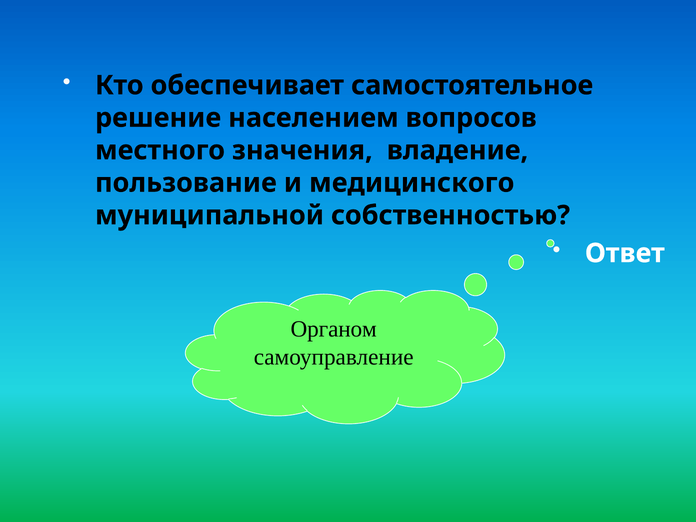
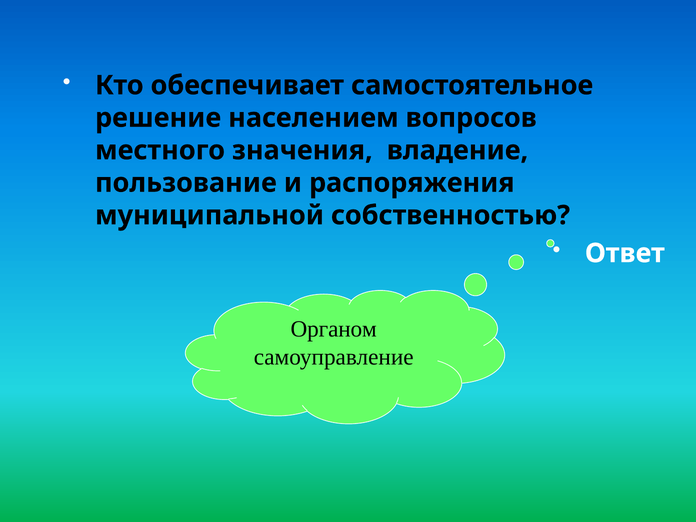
медицинского: медицинского -> распоряжения
